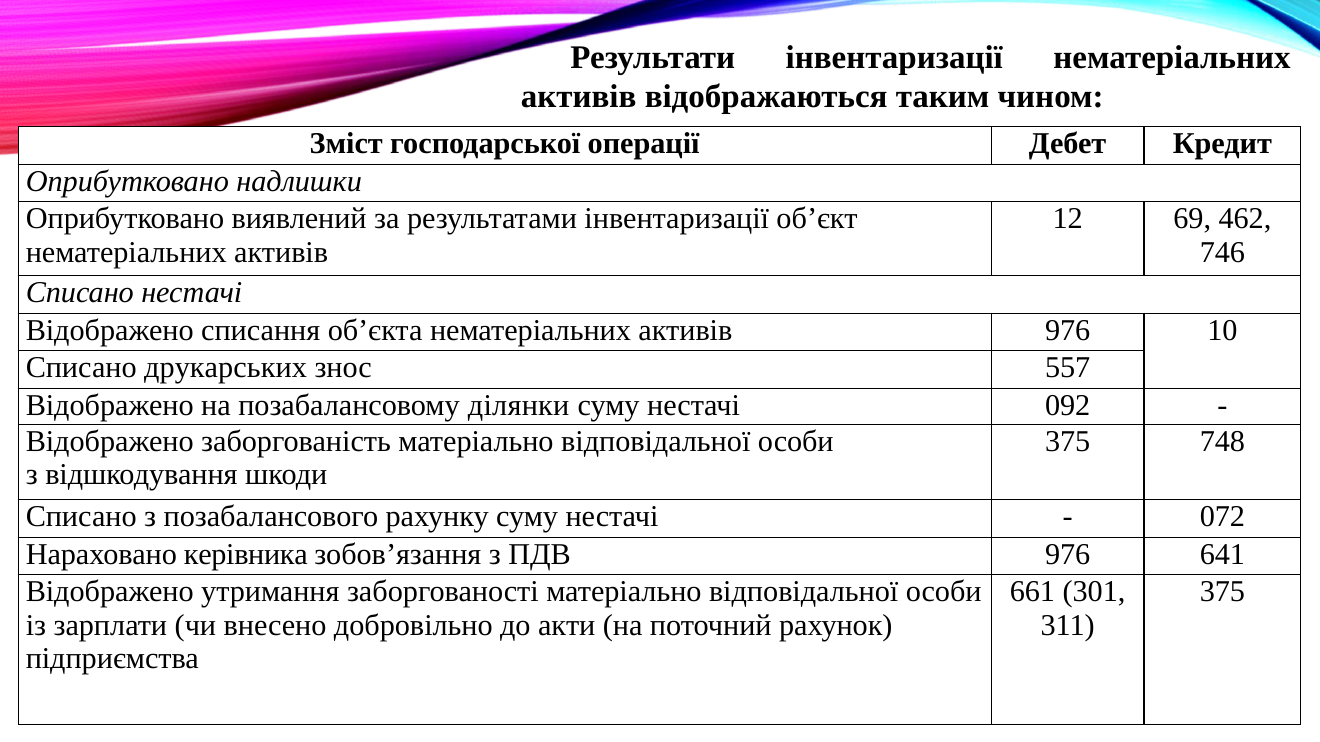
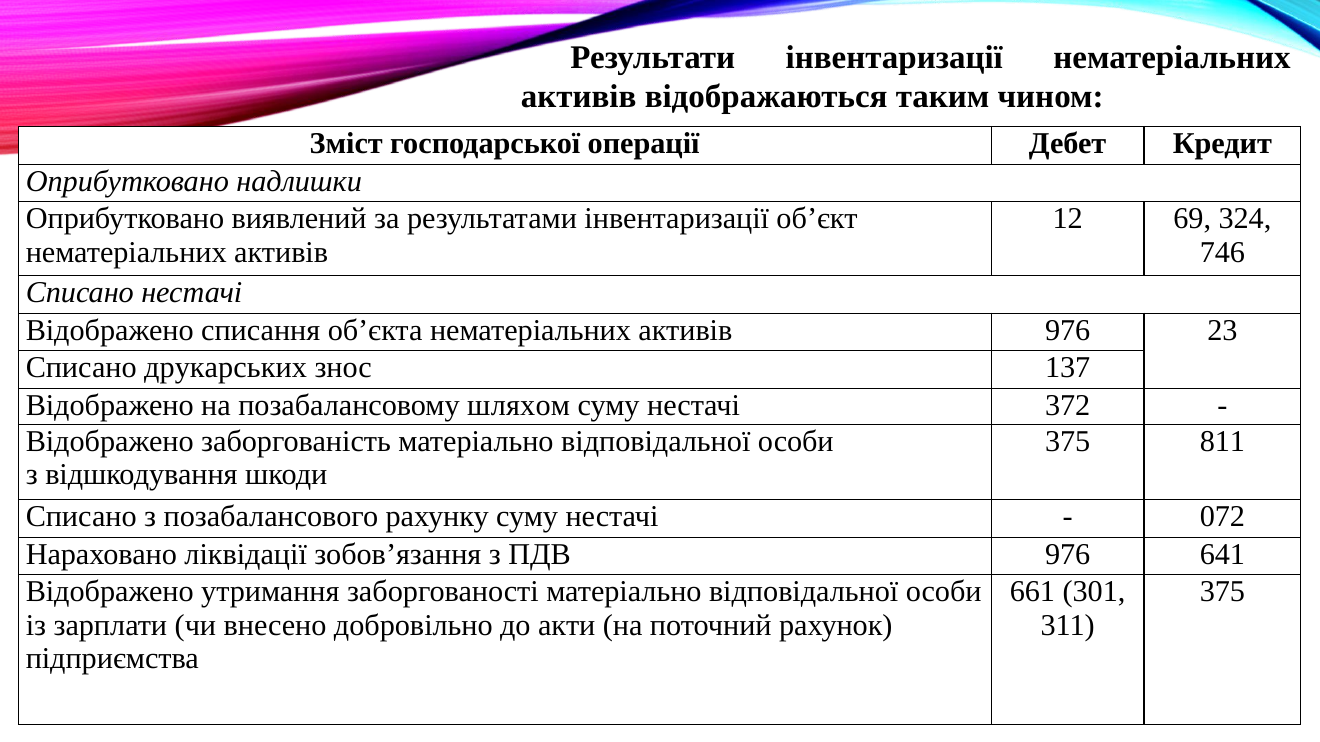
462: 462 -> 324
10: 10 -> 23
557: 557 -> 137
ділянки: ділянки -> шляхом
092: 092 -> 372
748: 748 -> 811
керівника: керівника -> ліквідації
